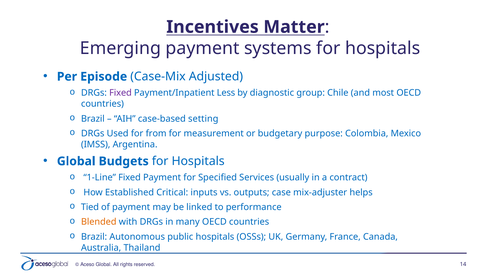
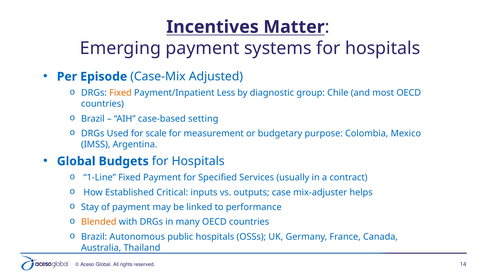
Fixed at (120, 93) colour: purple -> orange
from: from -> scale
Tied: Tied -> Stay
